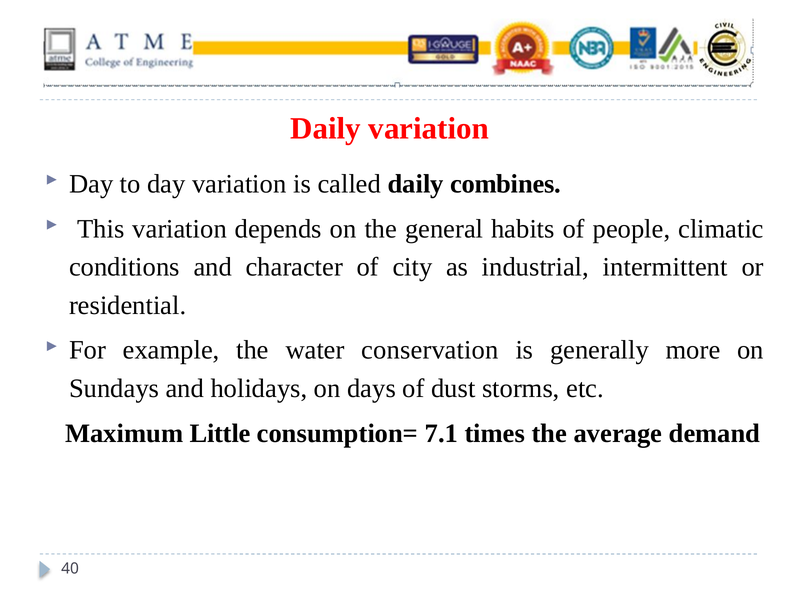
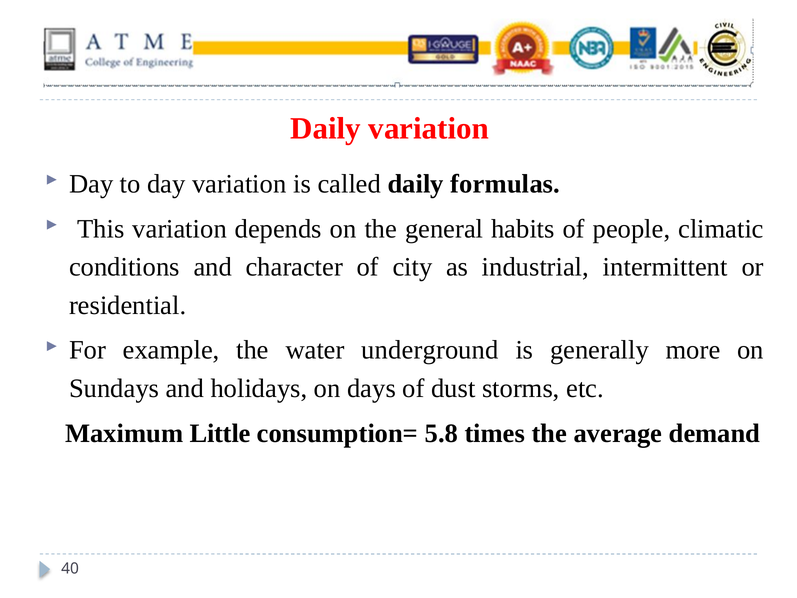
combines: combines -> formulas
conservation: conservation -> underground
7.1: 7.1 -> 5.8
